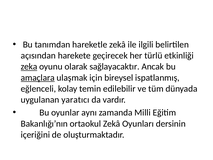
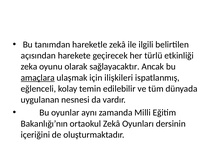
zeka underline: present -> none
bireysel: bireysel -> ilişkileri
yaratıcı: yaratıcı -> nesnesi
